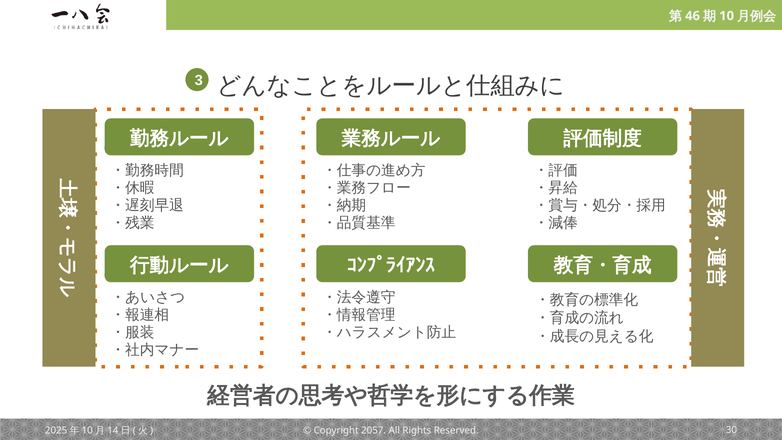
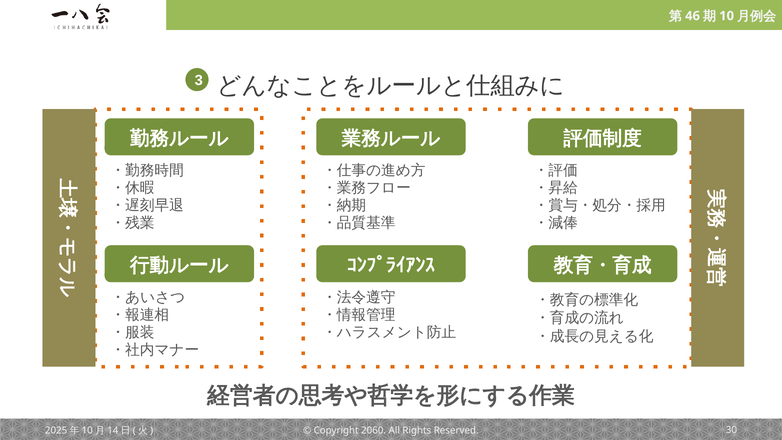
2057: 2057 -> 2060
